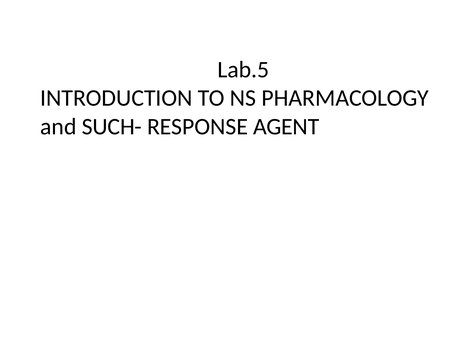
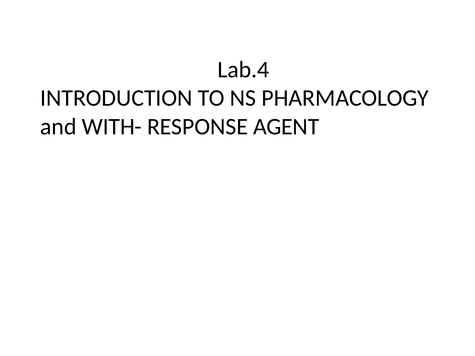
Lab.5: Lab.5 -> Lab.4
SUCH-: SUCH- -> WITH-
